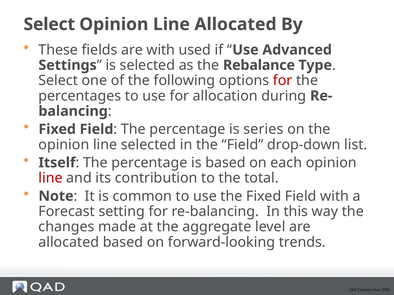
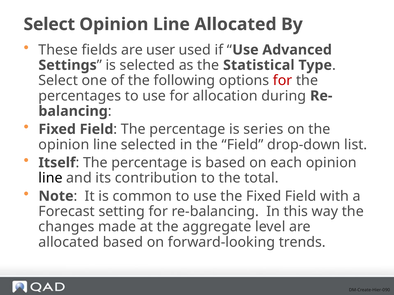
are with: with -> user
Rebalance: Rebalance -> Statistical
line at (50, 178) colour: red -> black
